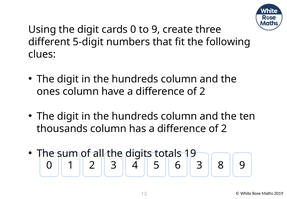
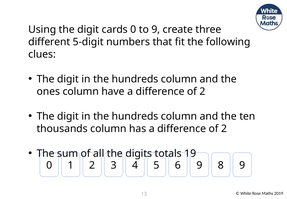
6 3: 3 -> 9
